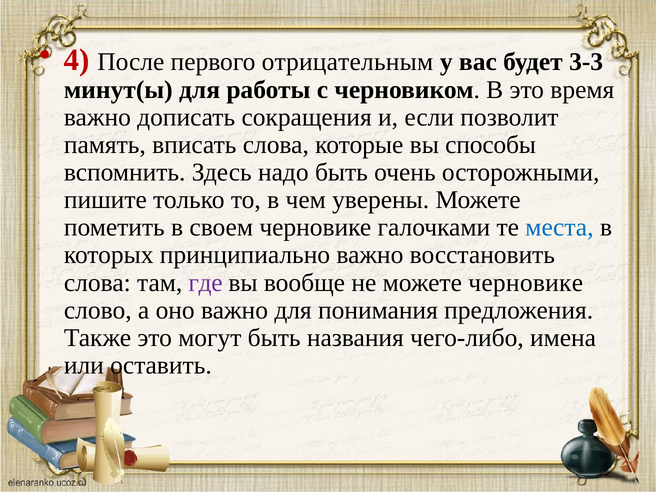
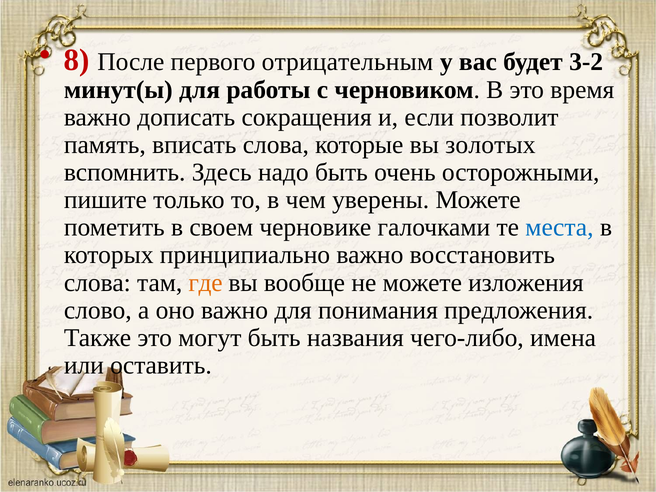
4: 4 -> 8
3-3: 3-3 -> 3-2
способы: способы -> золотых
где colour: purple -> orange
можете черновике: черновике -> изложения
